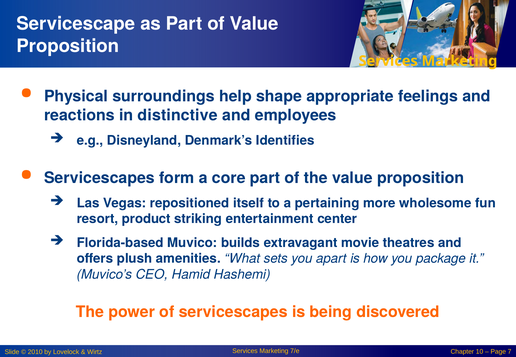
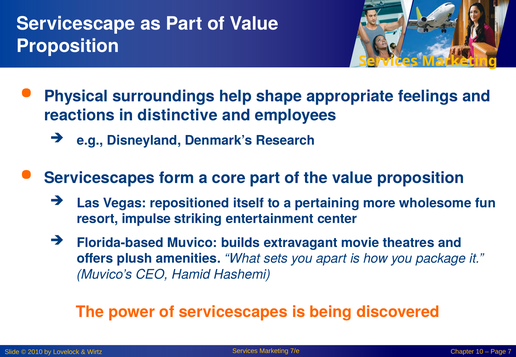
Identifies: Identifies -> Research
product: product -> impulse
